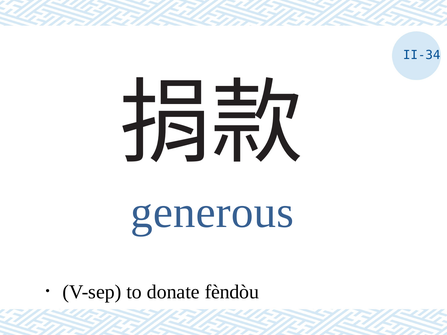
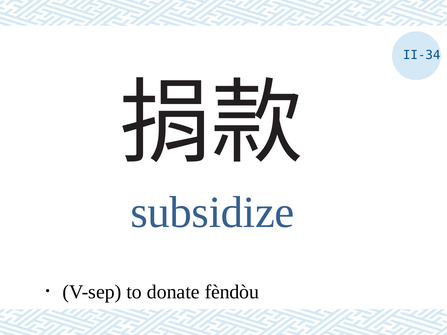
generous: generous -> subsidize
